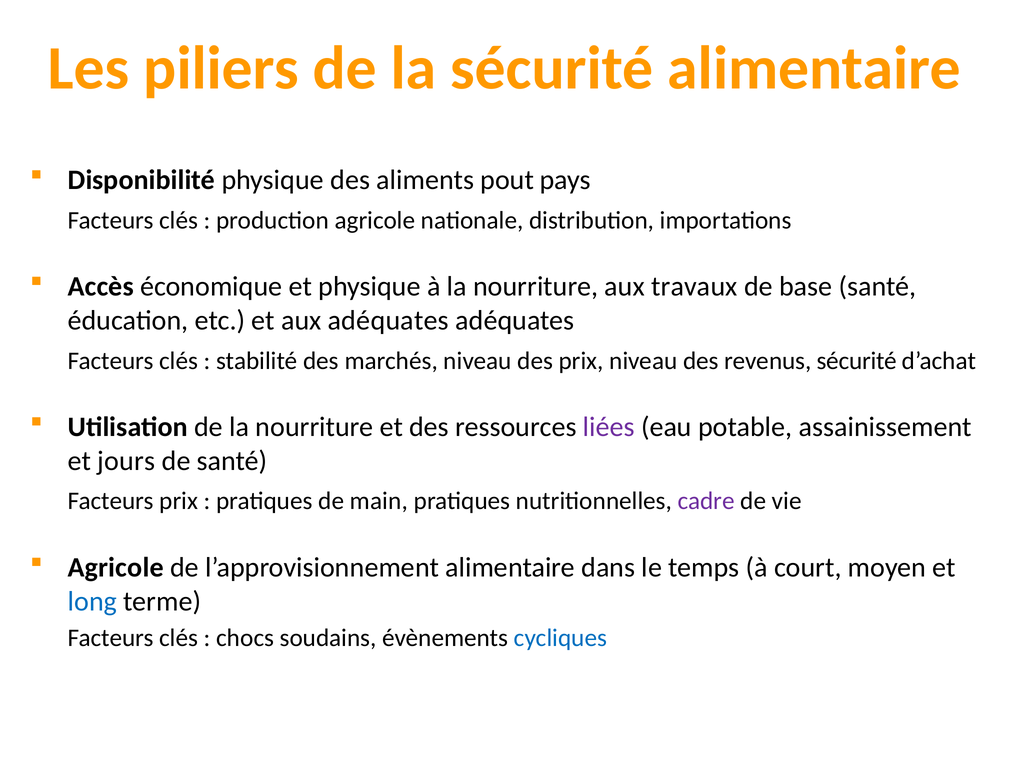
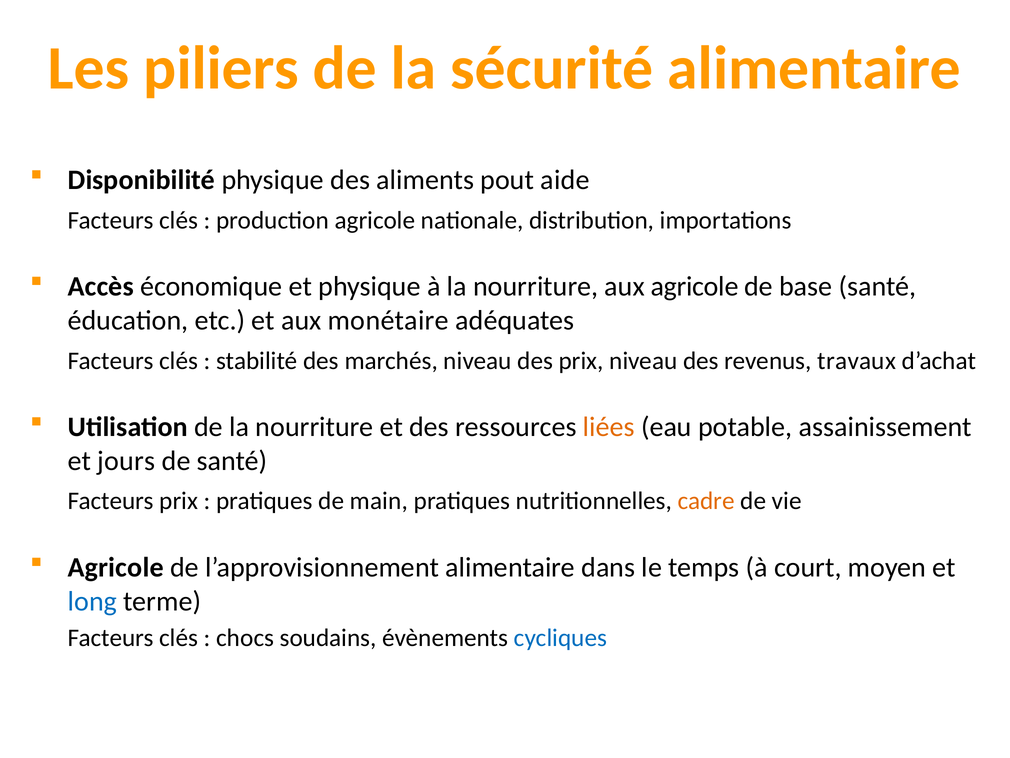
pays: pays -> aide
aux travaux: travaux -> agricole
aux adéquates: adéquates -> monétaire
revenus sécurité: sécurité -> travaux
liées colour: purple -> orange
cadre colour: purple -> orange
